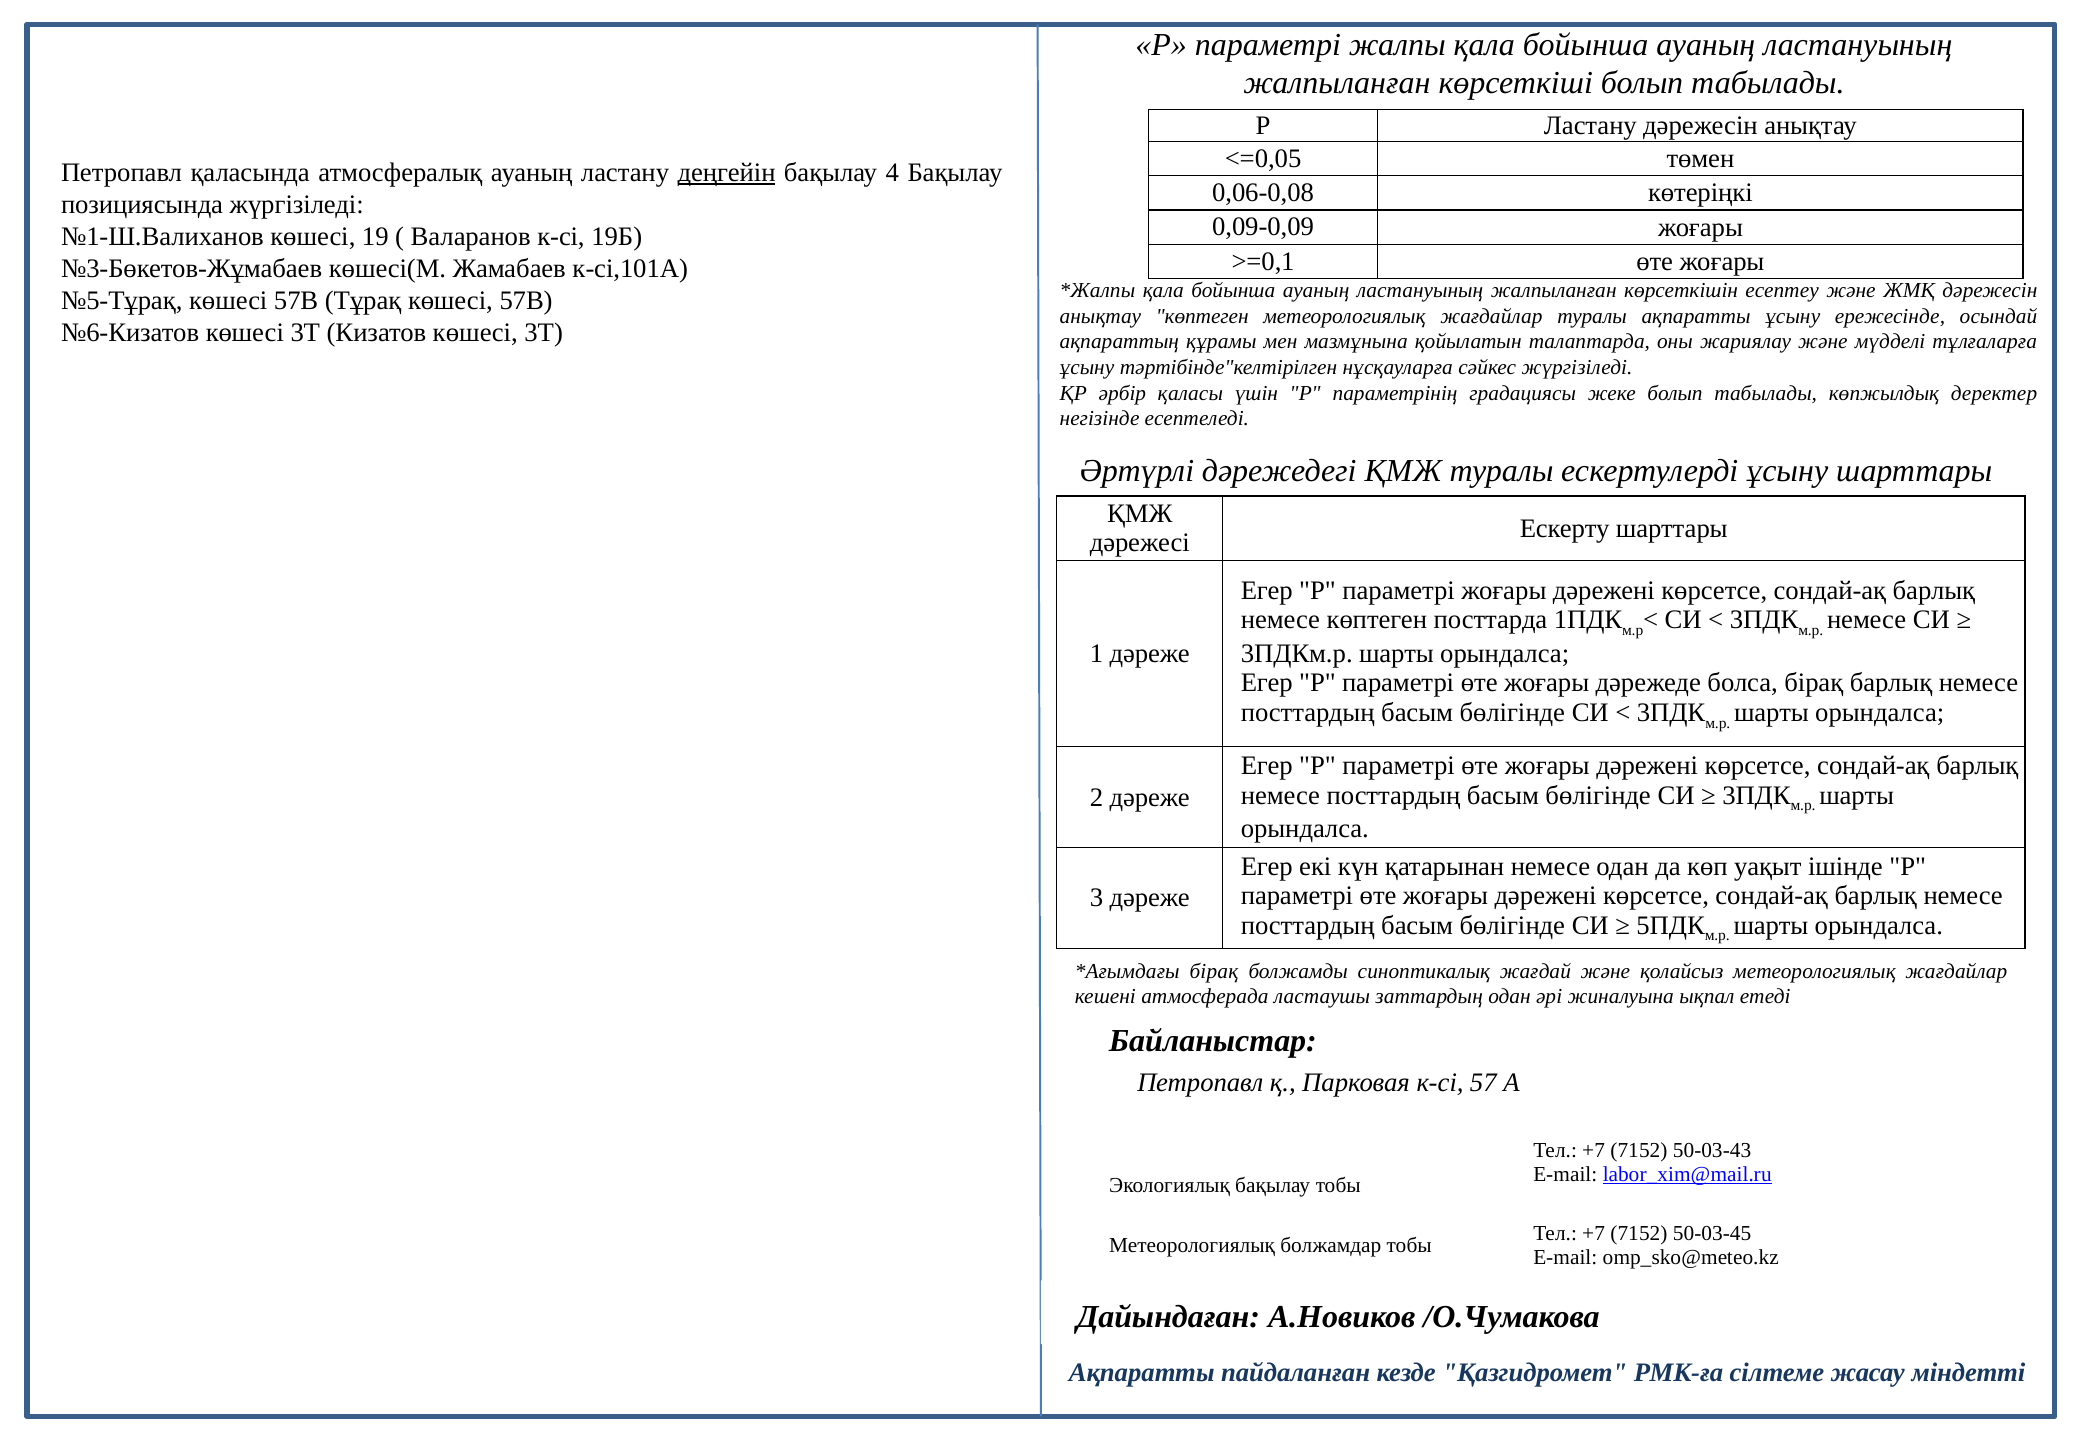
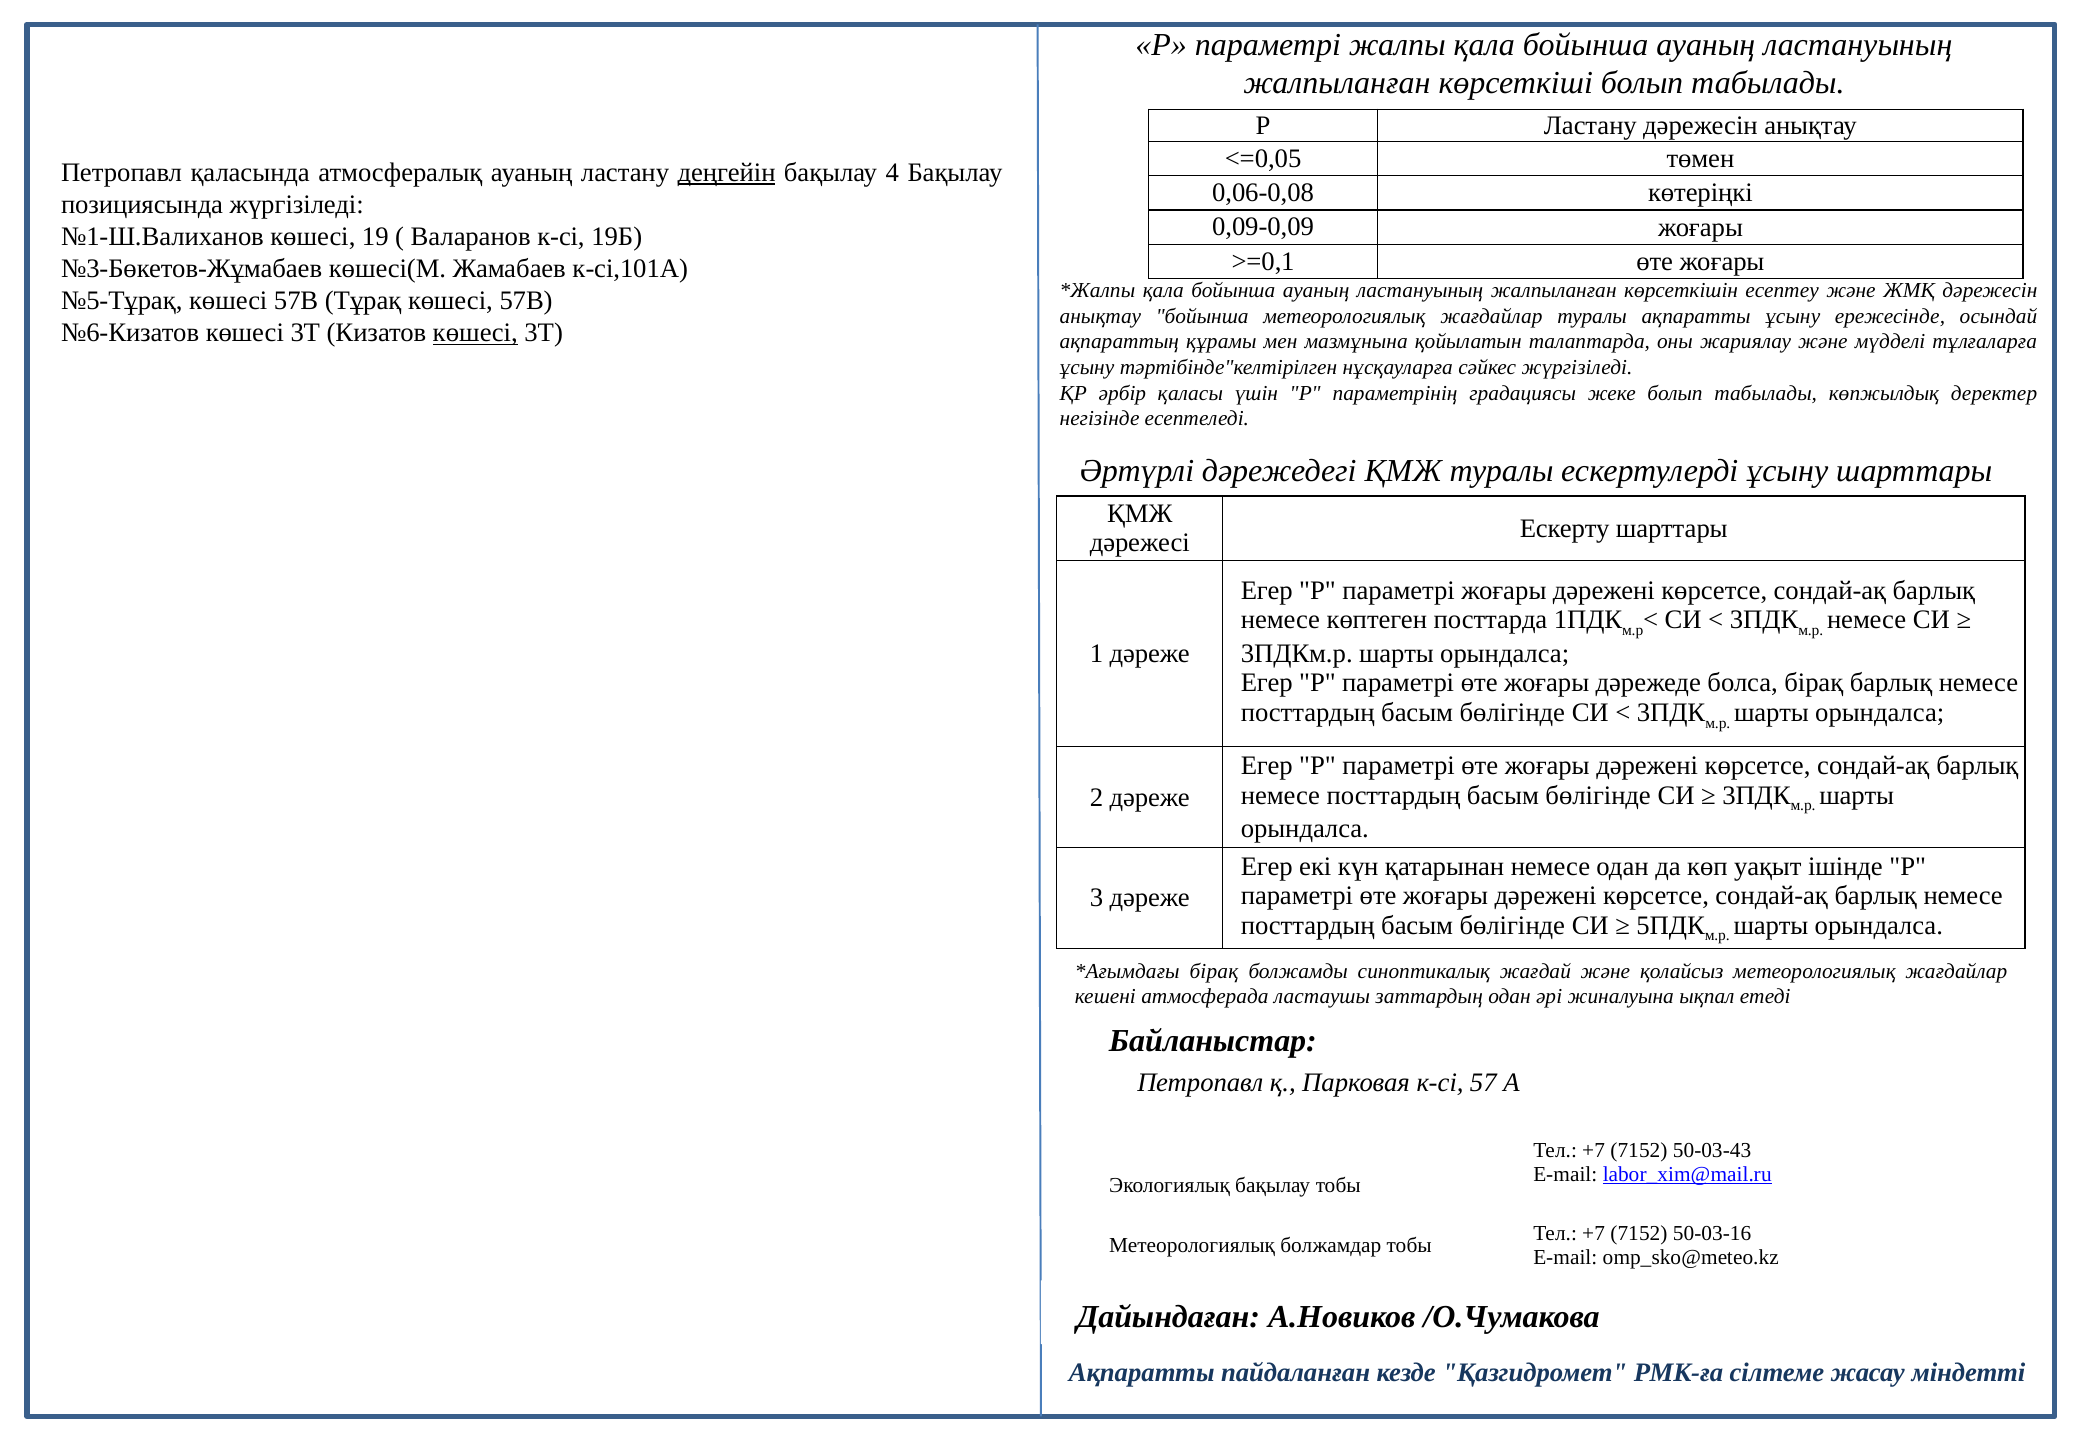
анықтау көптеген: көптеген -> бойынша
көшесі at (475, 333) underline: none -> present
50-03-45: 50-03-45 -> 50-03-16
